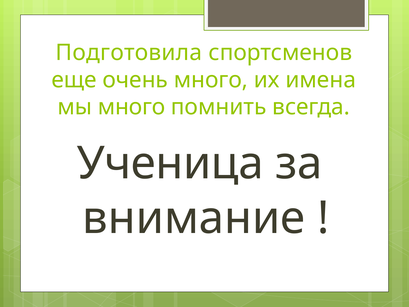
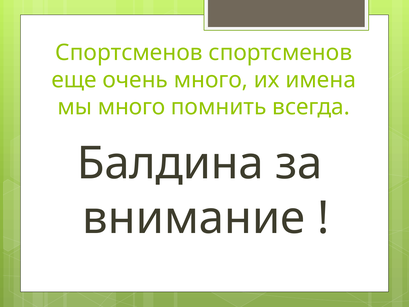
Подготовила at (129, 53): Подготовила -> Спортсменов
Ученица: Ученица -> Балдина
